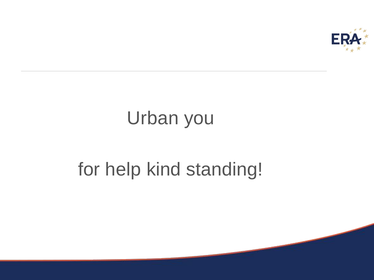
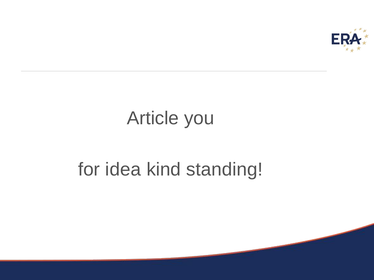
Urban: Urban -> Article
help: help -> idea
